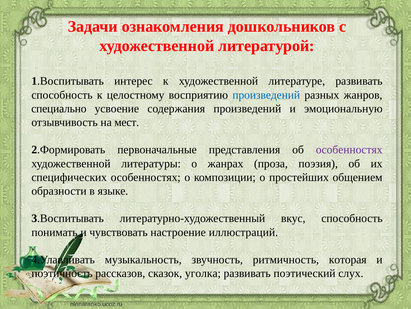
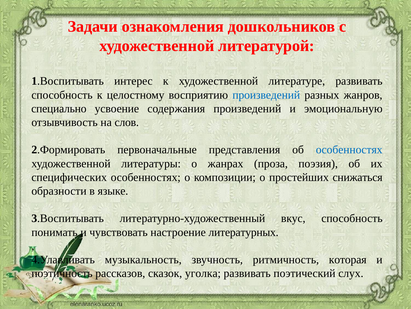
мест: мест -> слов
особенностях at (349, 149) colour: purple -> blue
общением: общением -> снижаться
иллюстраций: иллюстраций -> литературных
